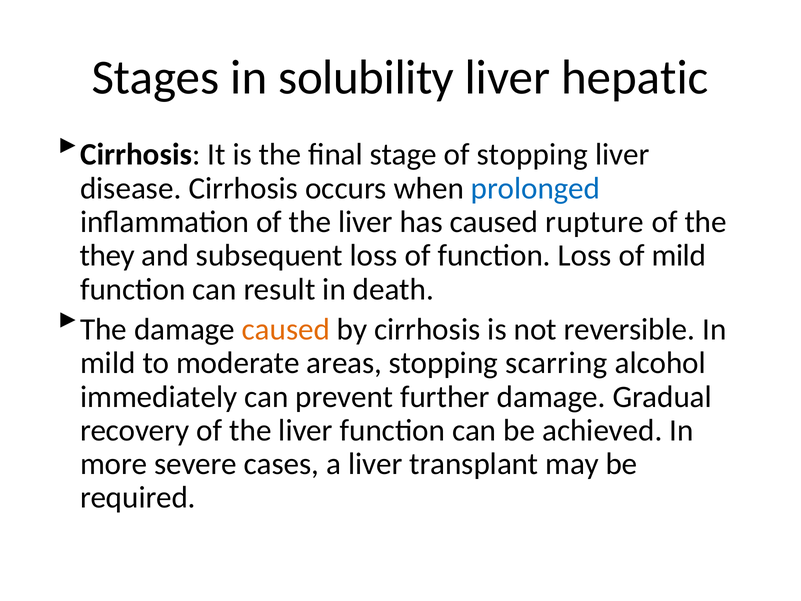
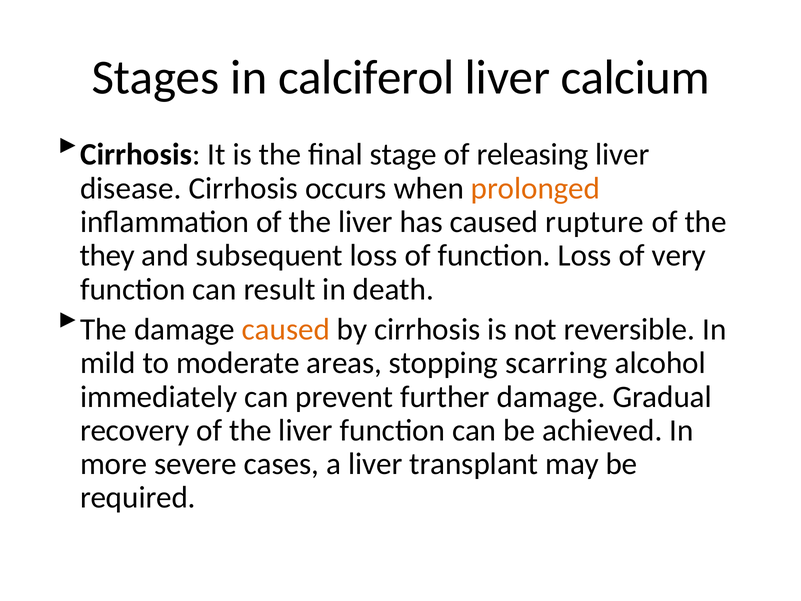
solubility: solubility -> calciferol
hepatic: hepatic -> calcium
of stopping: stopping -> releasing
prolonged colour: blue -> orange
of mild: mild -> very
